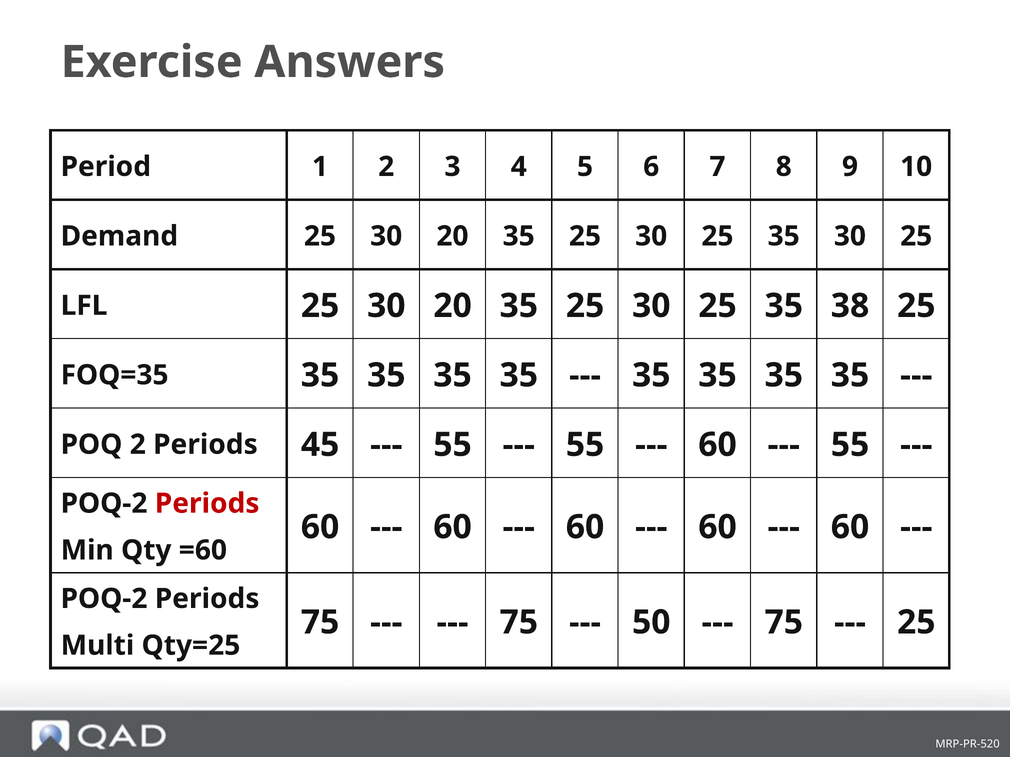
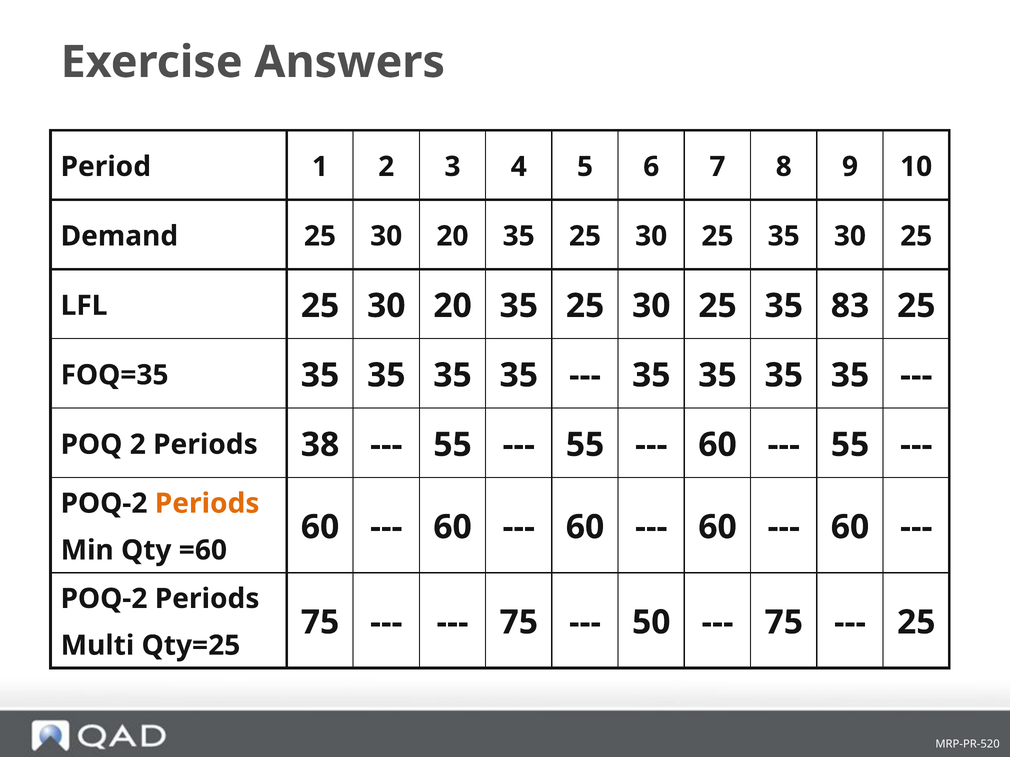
38: 38 -> 83
45: 45 -> 38
Periods at (207, 504) colour: red -> orange
